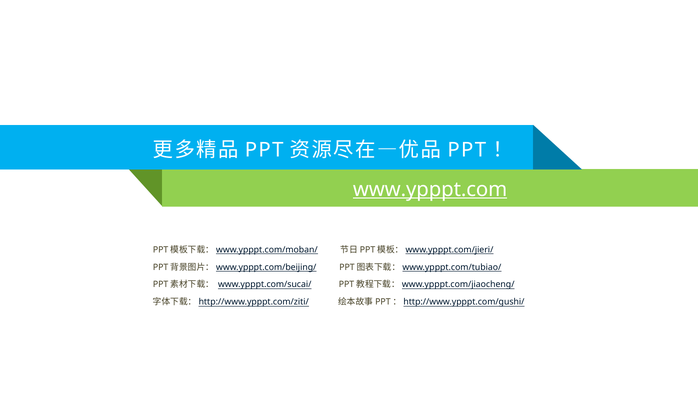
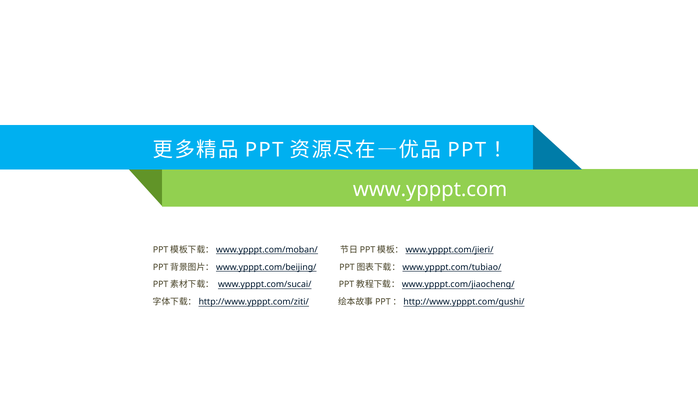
www.ypppt.com underline: present -> none
